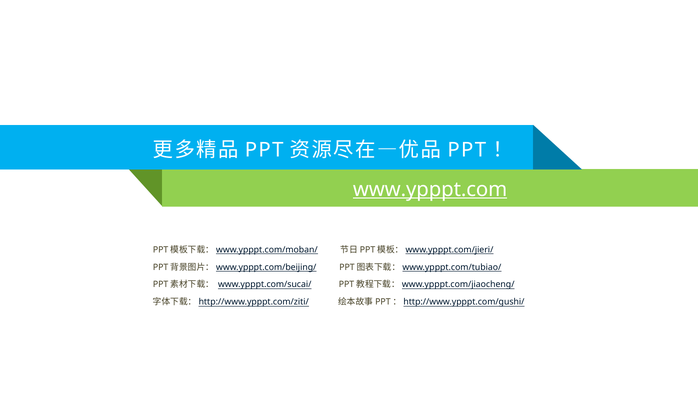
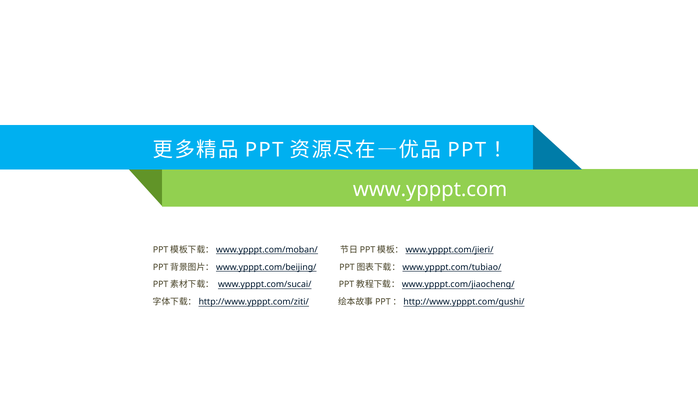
www.ypppt.com underline: present -> none
